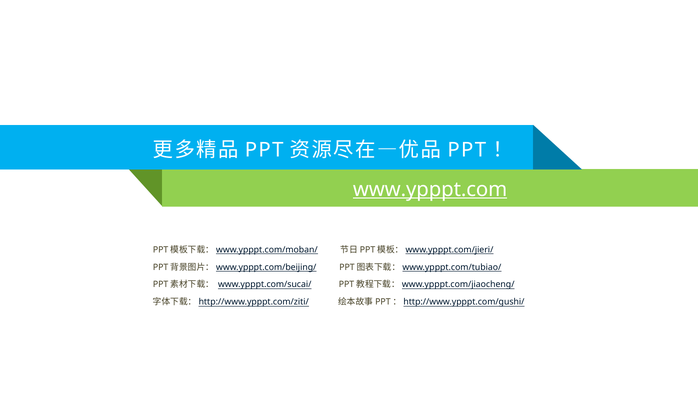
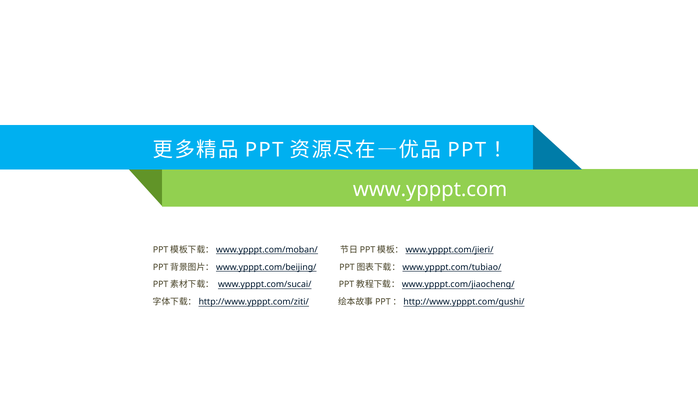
www.ypppt.com underline: present -> none
